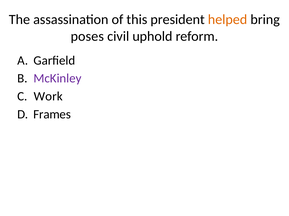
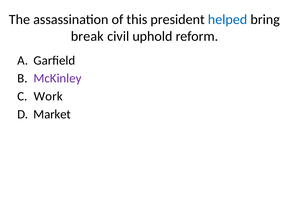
helped colour: orange -> blue
poses: poses -> break
Frames: Frames -> Market
